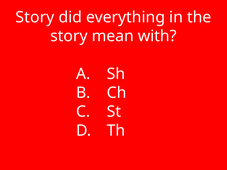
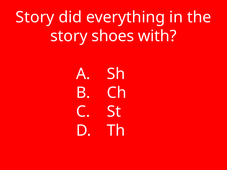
mean: mean -> shoes
